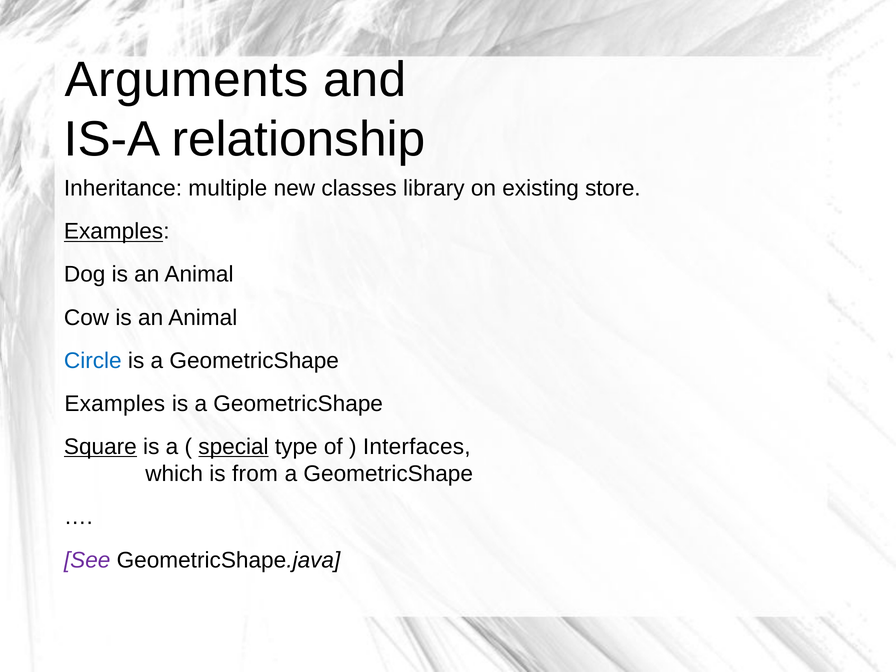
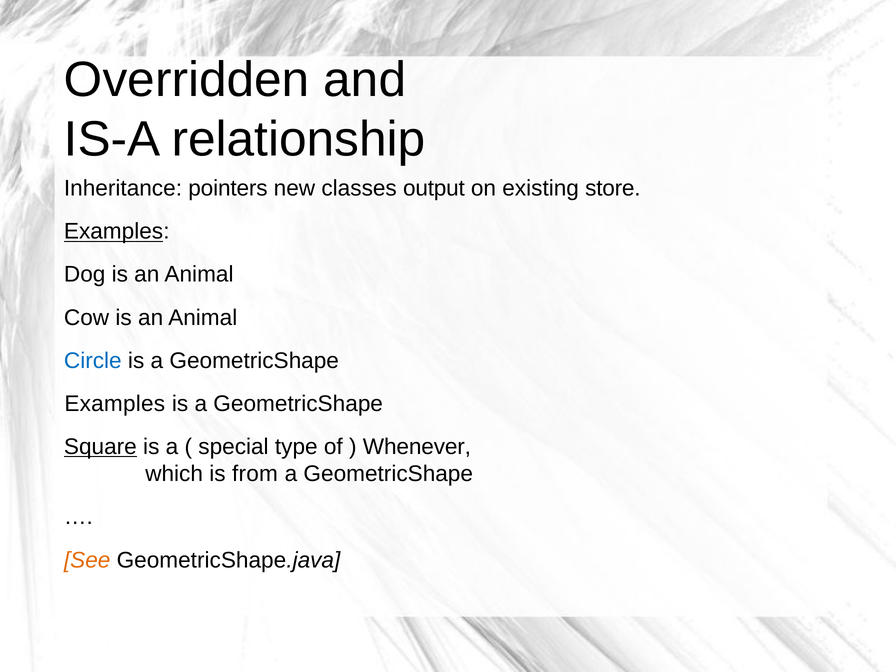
Arguments: Arguments -> Overridden
multiple: multiple -> pointers
library: library -> output
special underline: present -> none
Interfaces: Interfaces -> Whenever
See colour: purple -> orange
